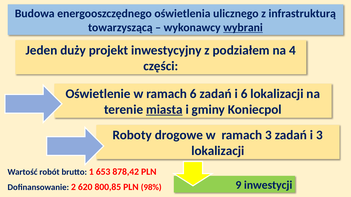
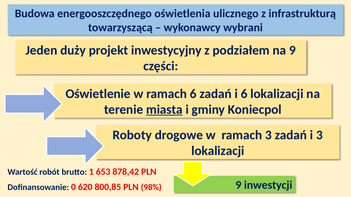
wybrani underline: present -> none
na 4: 4 -> 9
2: 2 -> 0
